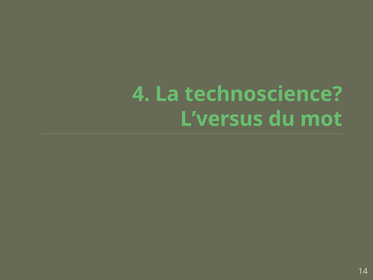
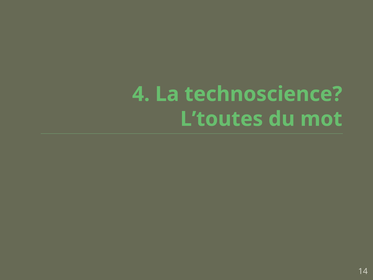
L’versus: L’versus -> L’toutes
